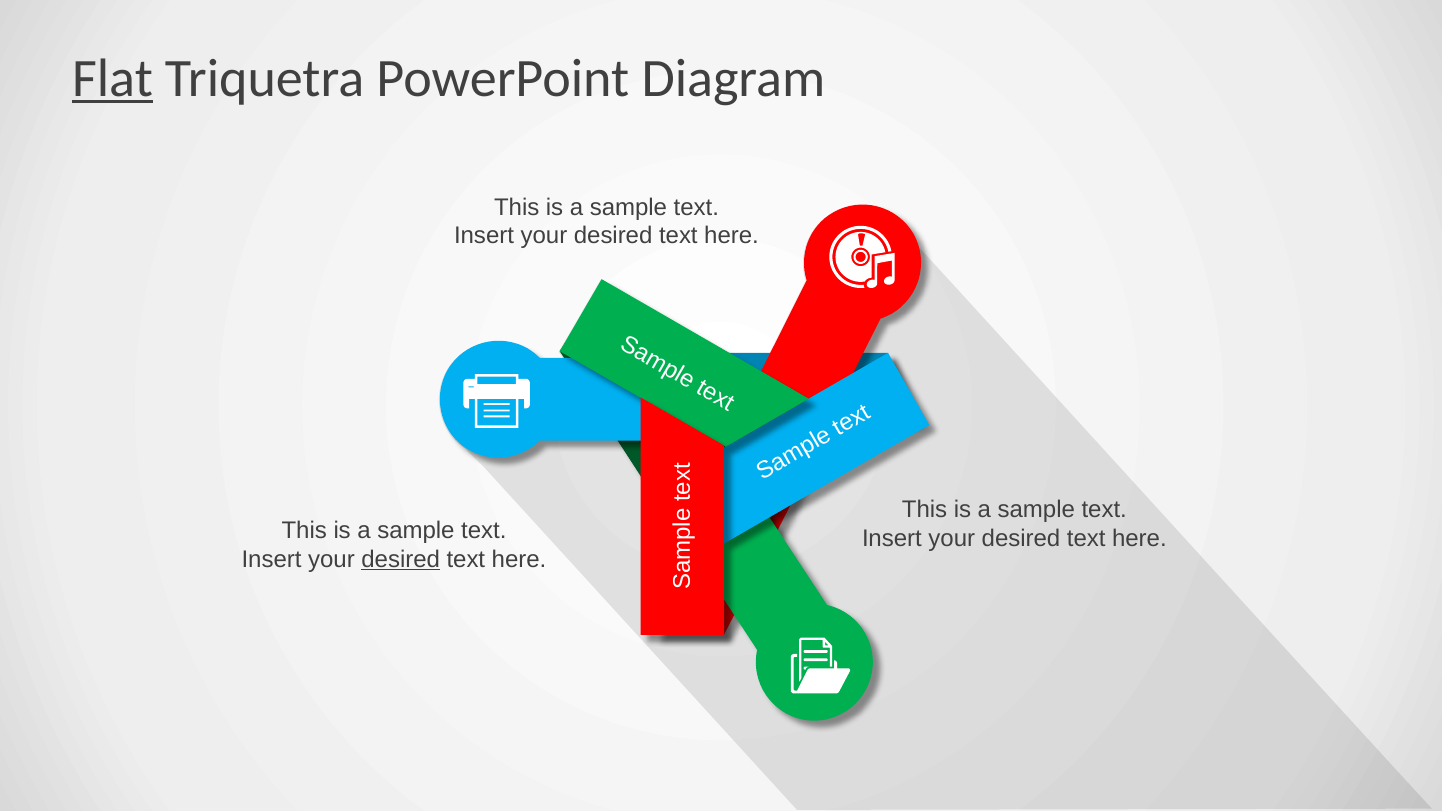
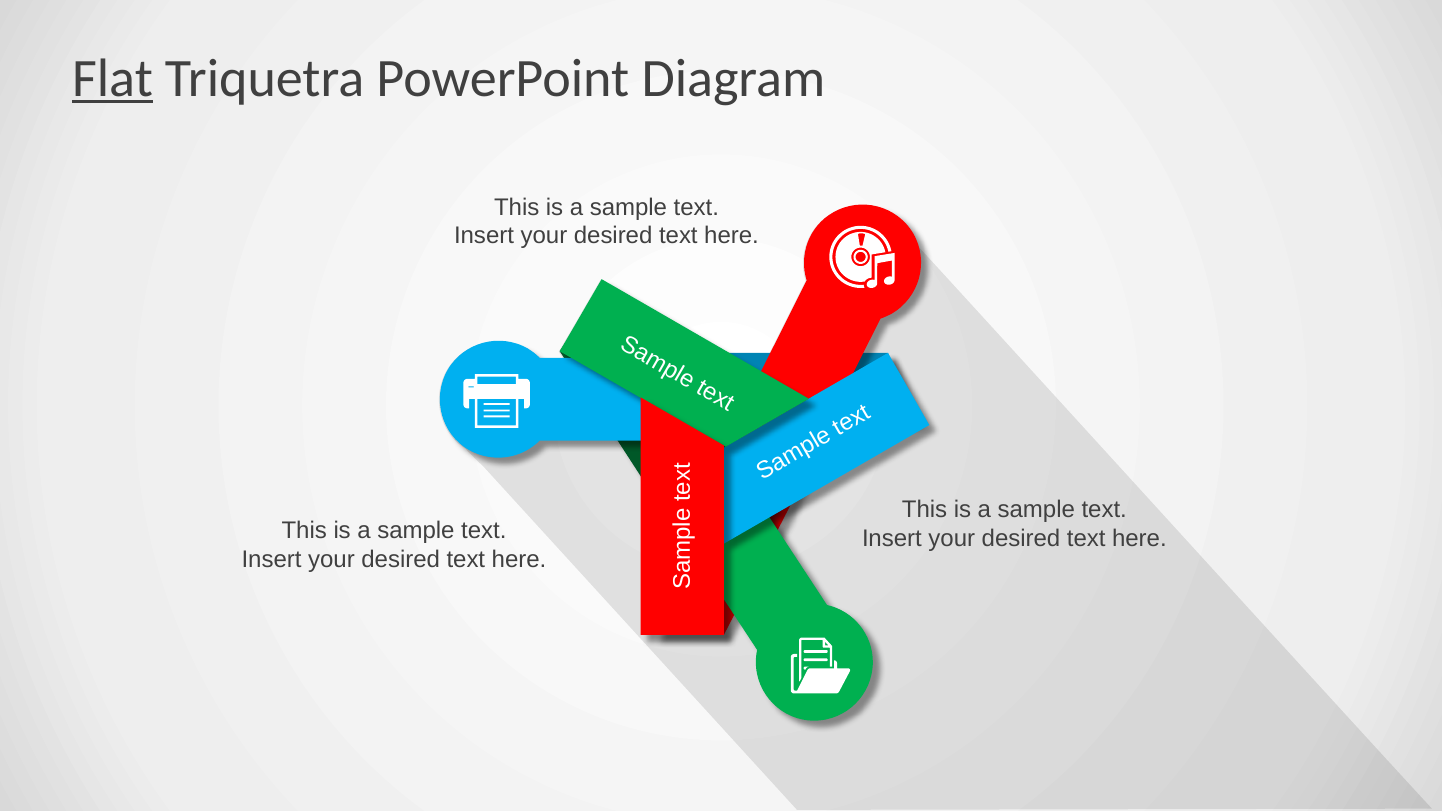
desired at (401, 560) underline: present -> none
